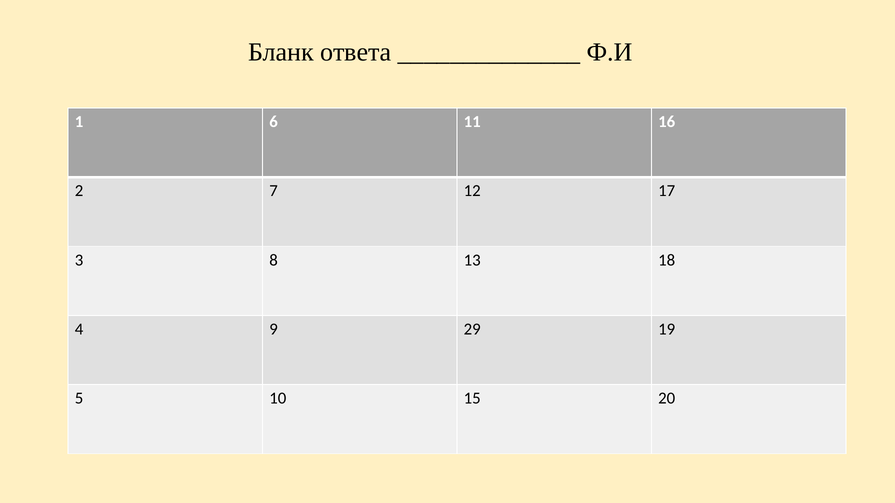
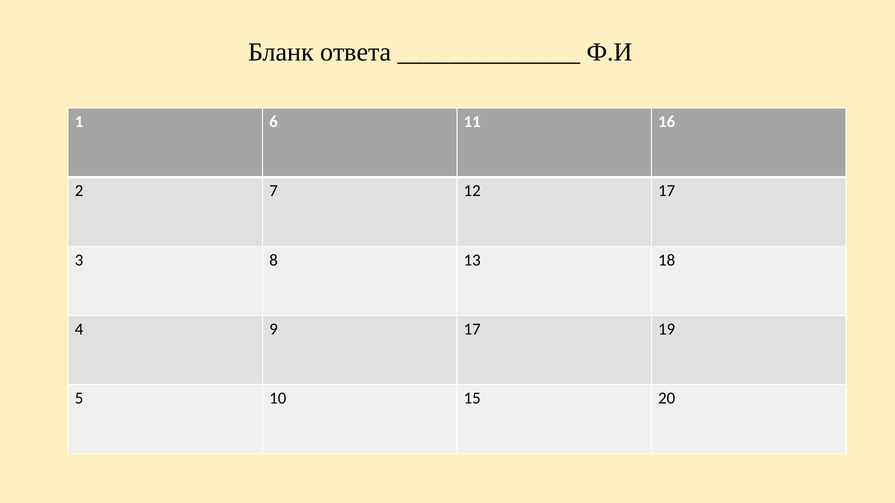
9 29: 29 -> 17
